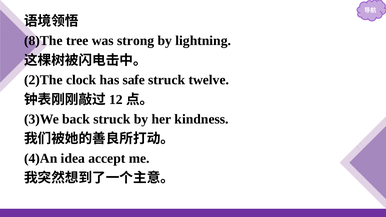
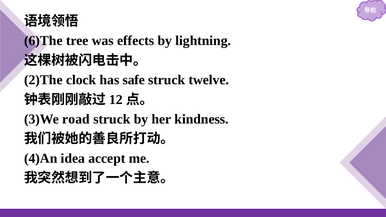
8)The: 8)The -> 6)The
strong: strong -> effects
back: back -> road
